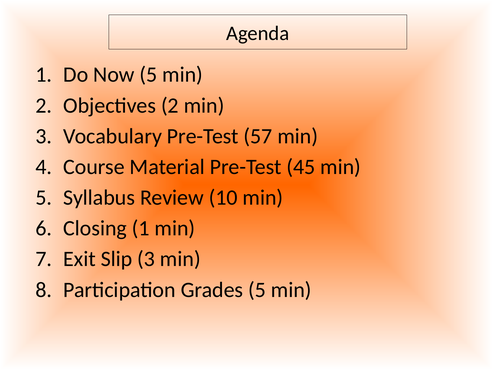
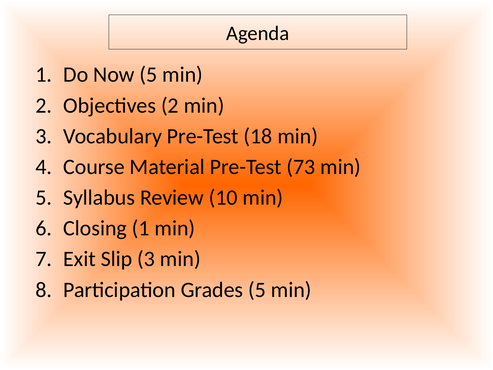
57: 57 -> 18
45: 45 -> 73
